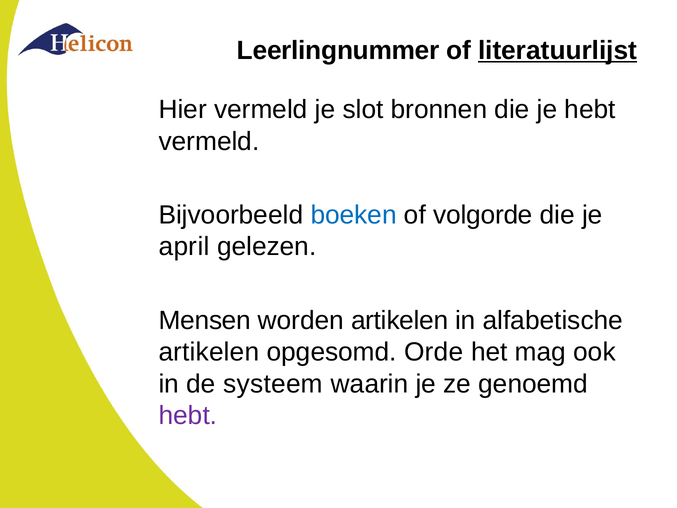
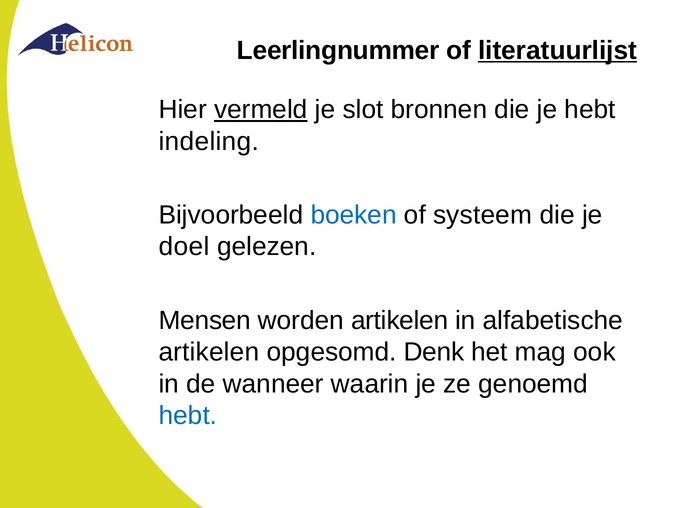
vermeld at (261, 110) underline: none -> present
vermeld at (209, 141): vermeld -> indeling
volgorde: volgorde -> systeem
april: april -> doel
Orde: Orde -> Denk
systeem: systeem -> wanneer
hebt at (188, 415) colour: purple -> blue
